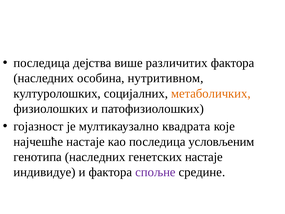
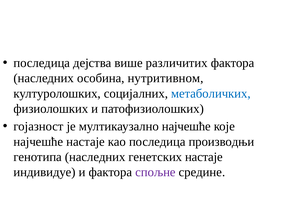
метаболичких colour: orange -> blue
мултикаузално квадрата: квадрата -> најчешће
условљеним: условљеним -> производњи
